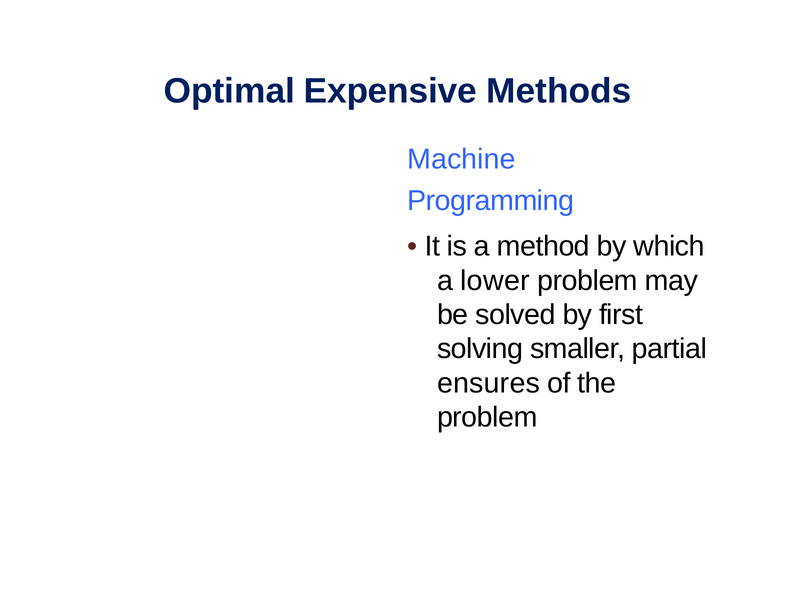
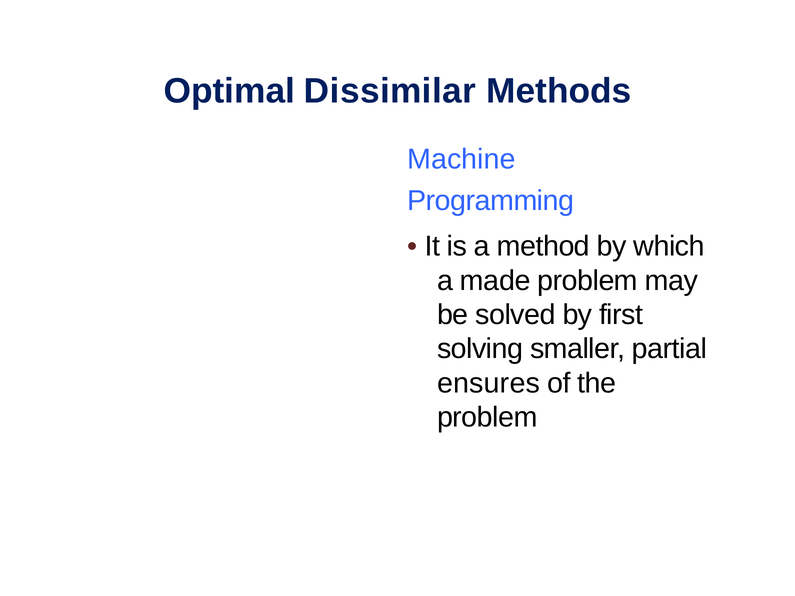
Expensive: Expensive -> Dissimilar
lower: lower -> made
